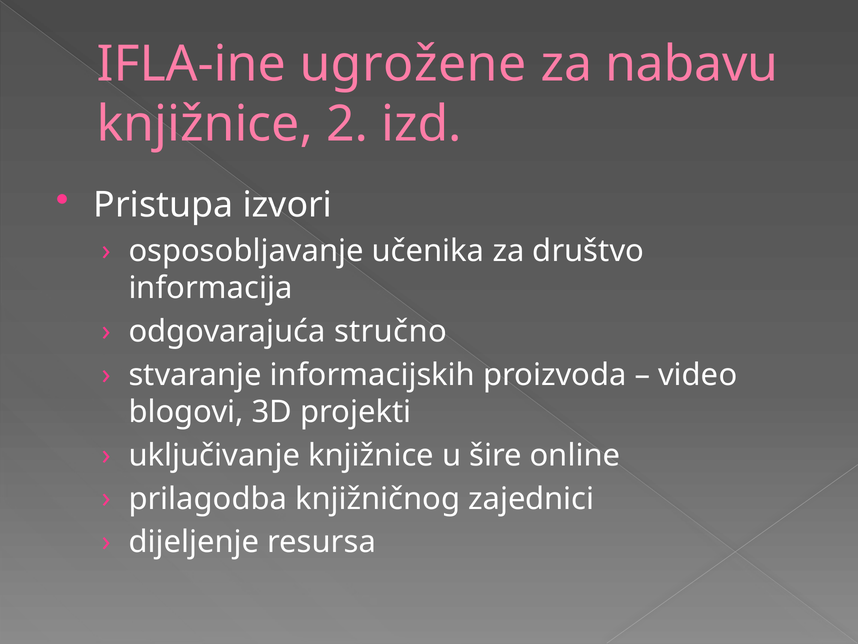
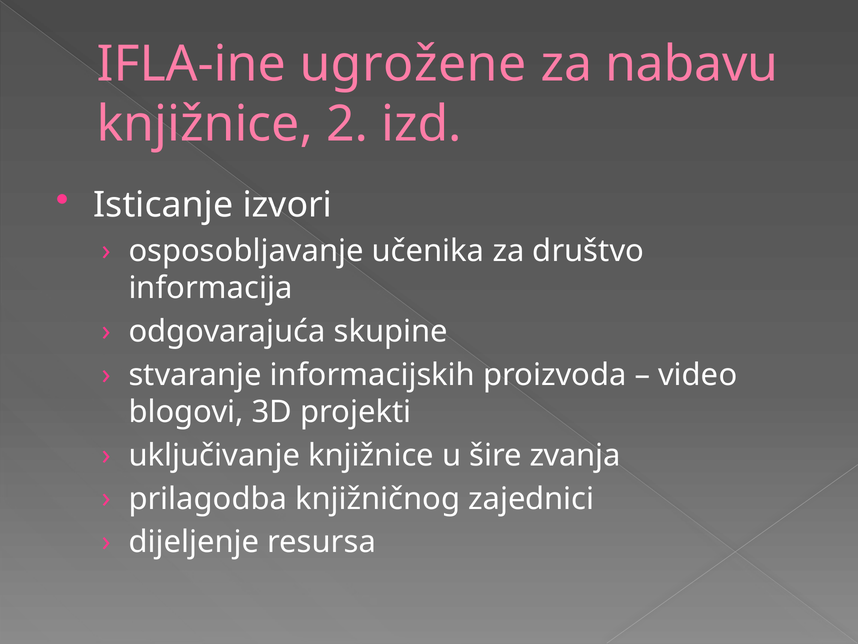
Pristupa: Pristupa -> Isticanje
stručno: stručno -> skupine
online: online -> zvanja
